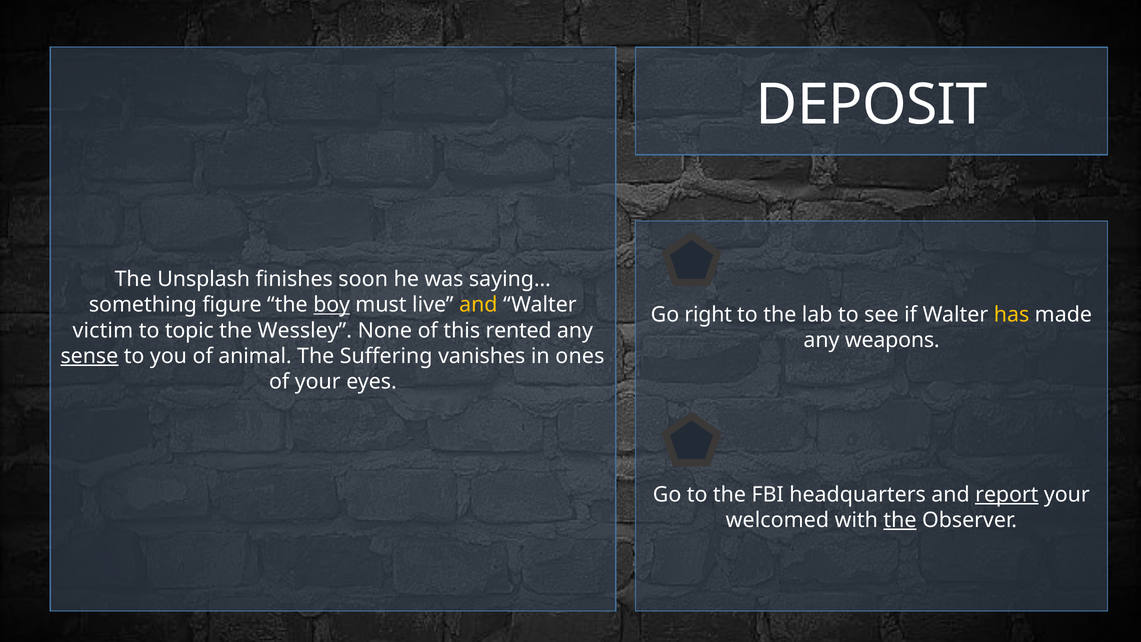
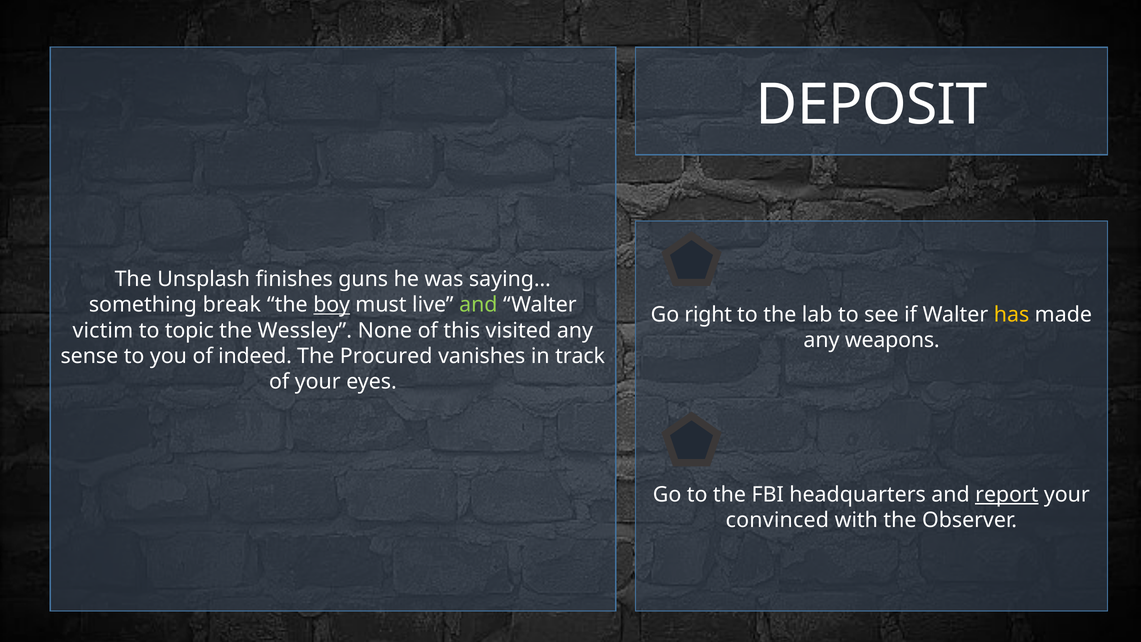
soon: soon -> guns
figure: figure -> break
and at (478, 305) colour: yellow -> light green
rented: rented -> visited
sense underline: present -> none
animal: animal -> indeed
Suffering: Suffering -> Procured
ones: ones -> track
welcomed: welcomed -> convinced
the at (900, 520) underline: present -> none
